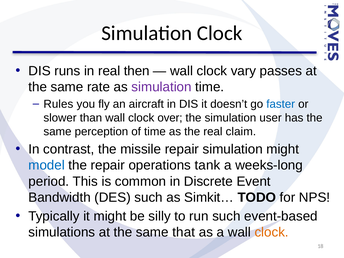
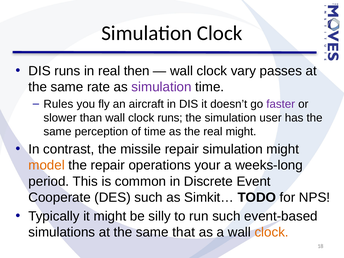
faster colour: blue -> purple
clock over: over -> runs
real claim: claim -> might
model colour: blue -> orange
tank: tank -> your
Bandwidth: Bandwidth -> Cooperate
